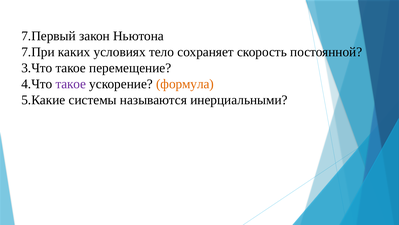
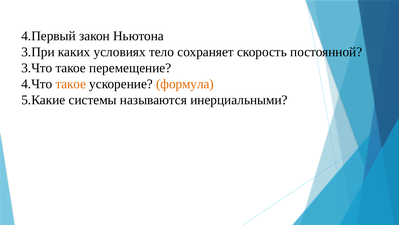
7.Первый: 7.Первый -> 4.Первый
7.При: 7.При -> 3.При
такое at (71, 84) colour: purple -> orange
